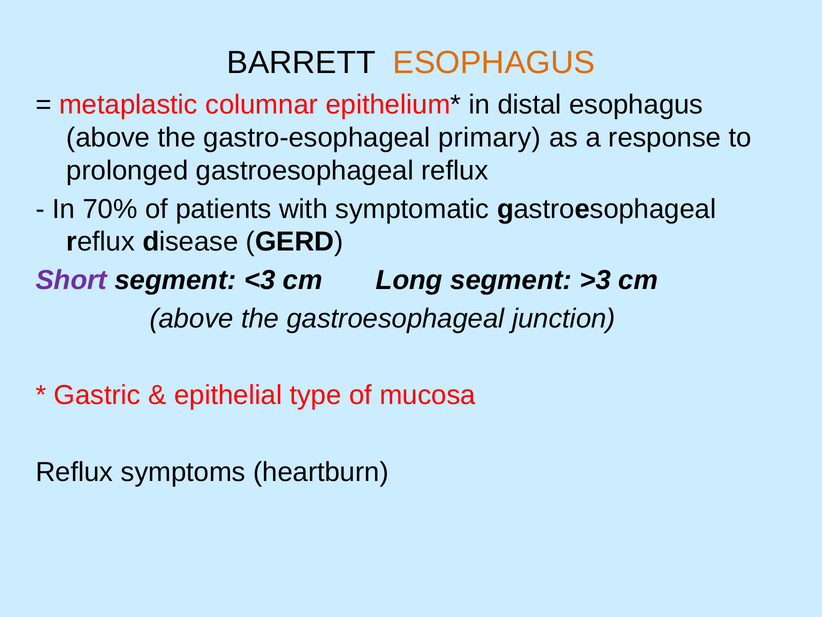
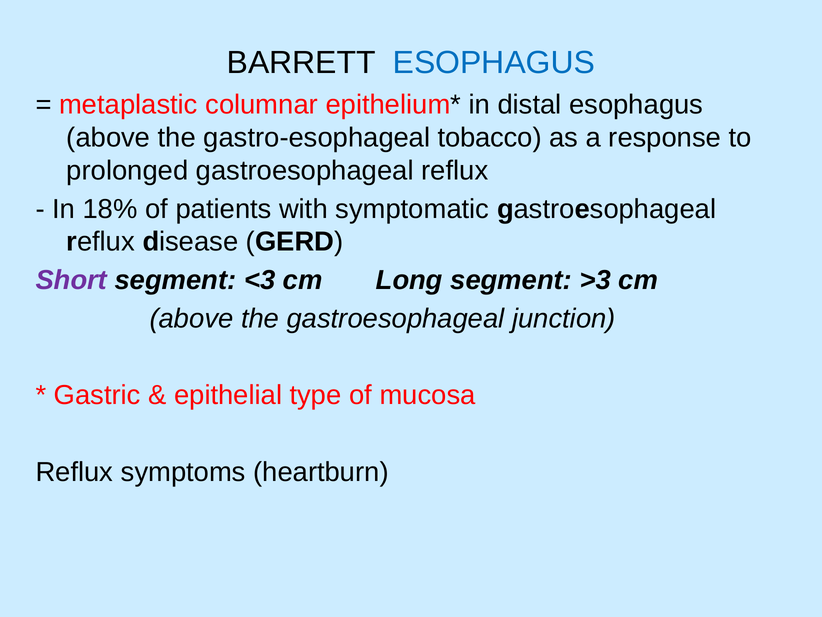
ESOPHAGUS at (494, 62) colour: orange -> blue
primary: primary -> tobacco
70%: 70% -> 18%
